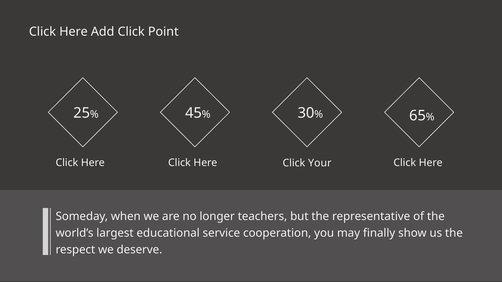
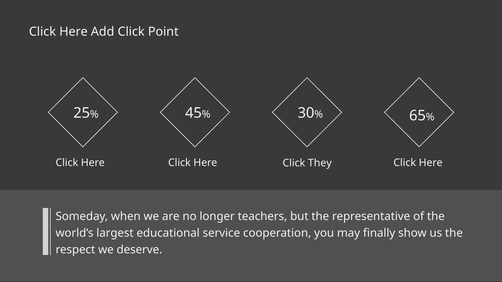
Your: Your -> They
